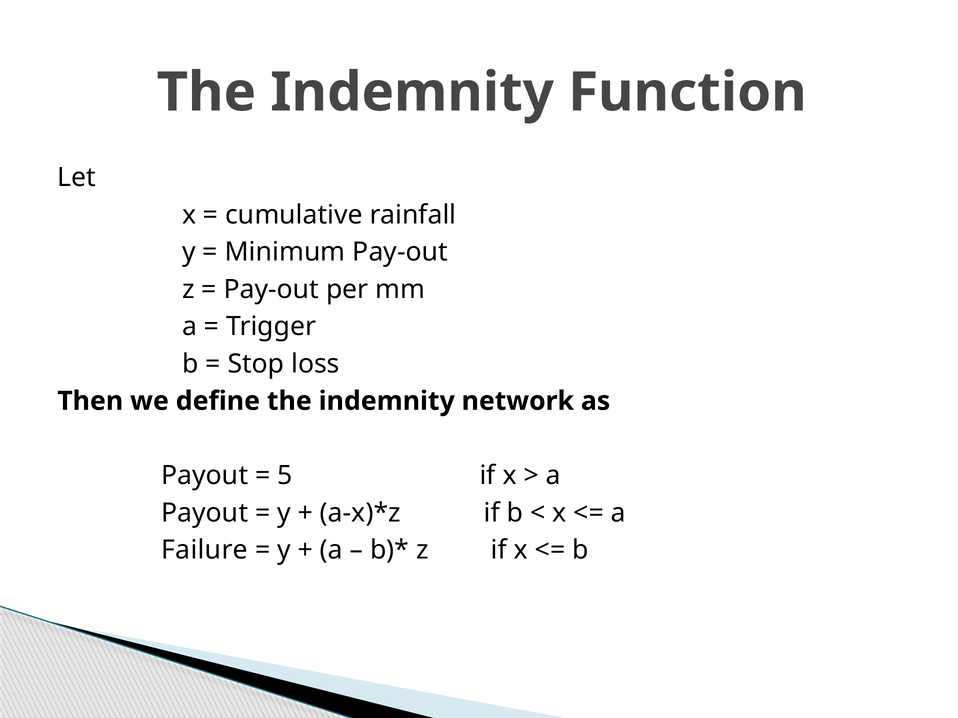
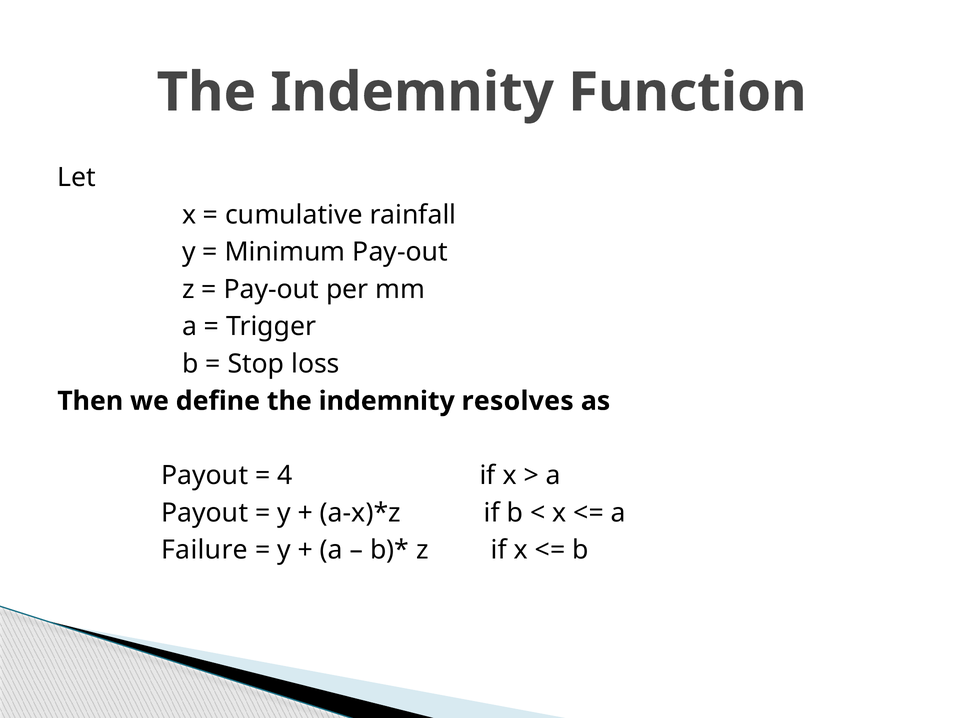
network: network -> resolves
5: 5 -> 4
